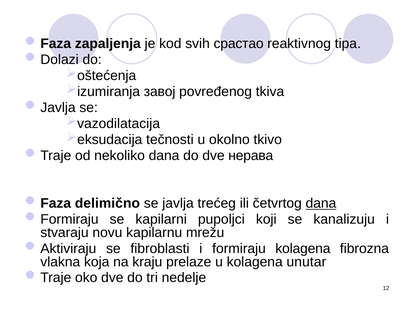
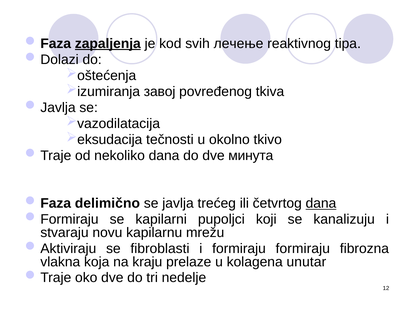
zapaljenja underline: none -> present
срастао: срастао -> лечење
нерава: нерава -> минута
formiraju kolagena: kolagena -> formiraju
